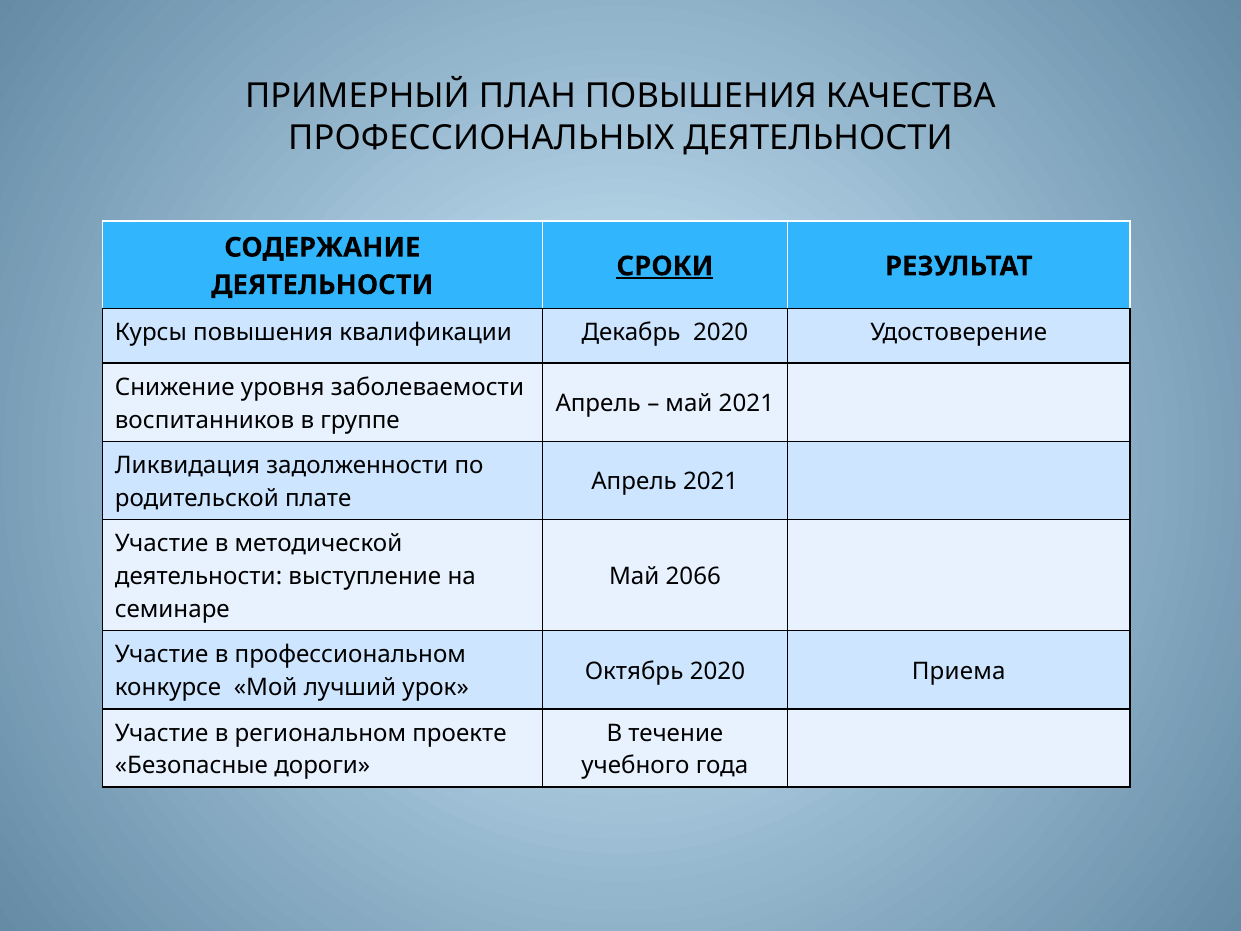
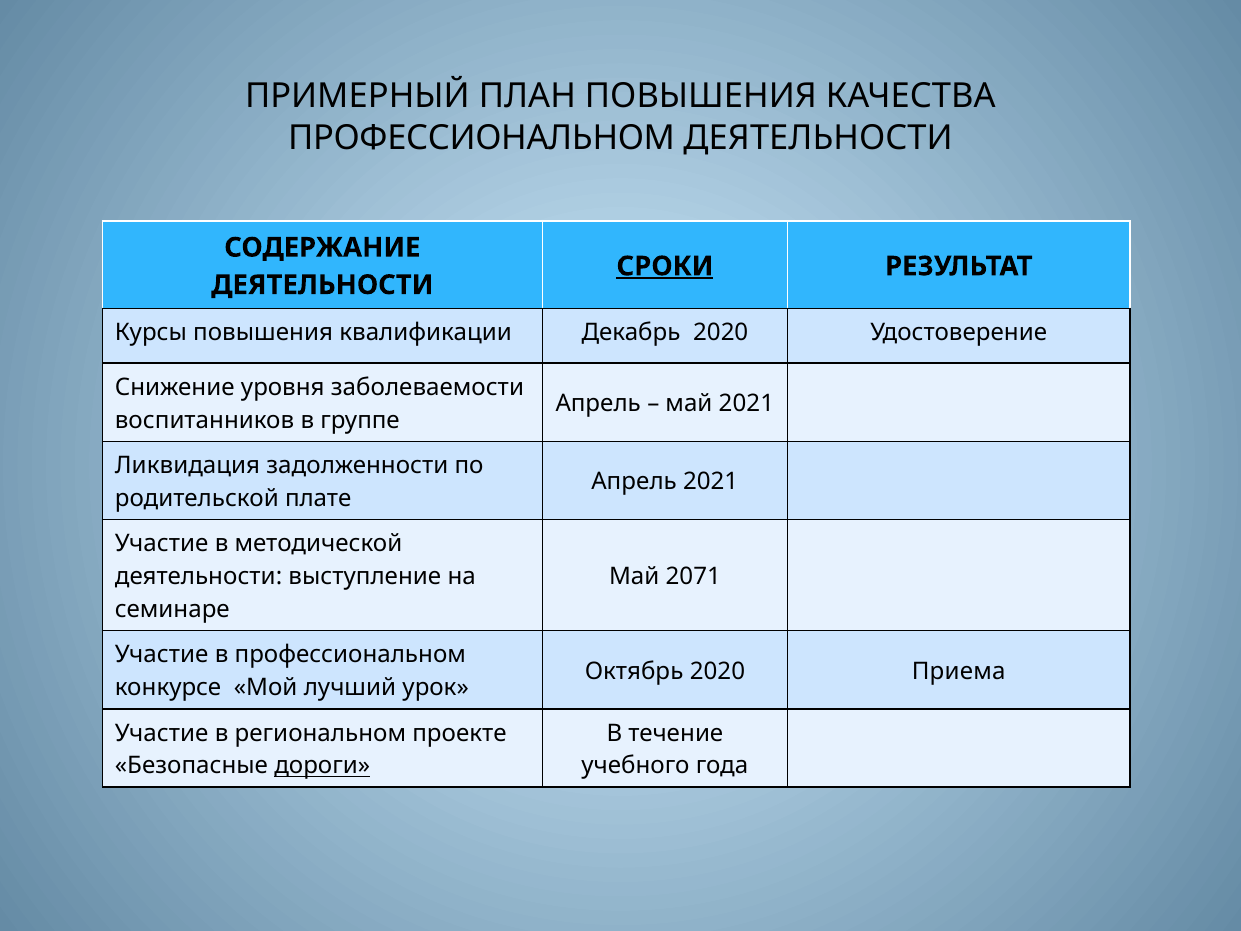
ПРОФЕССИОНАЛЬНЫХ at (481, 138): ПРОФЕССИОНАЛЬНЫХ -> ПРОФЕССИОНАЛЬНОМ
2066: 2066 -> 2071
дороги underline: none -> present
